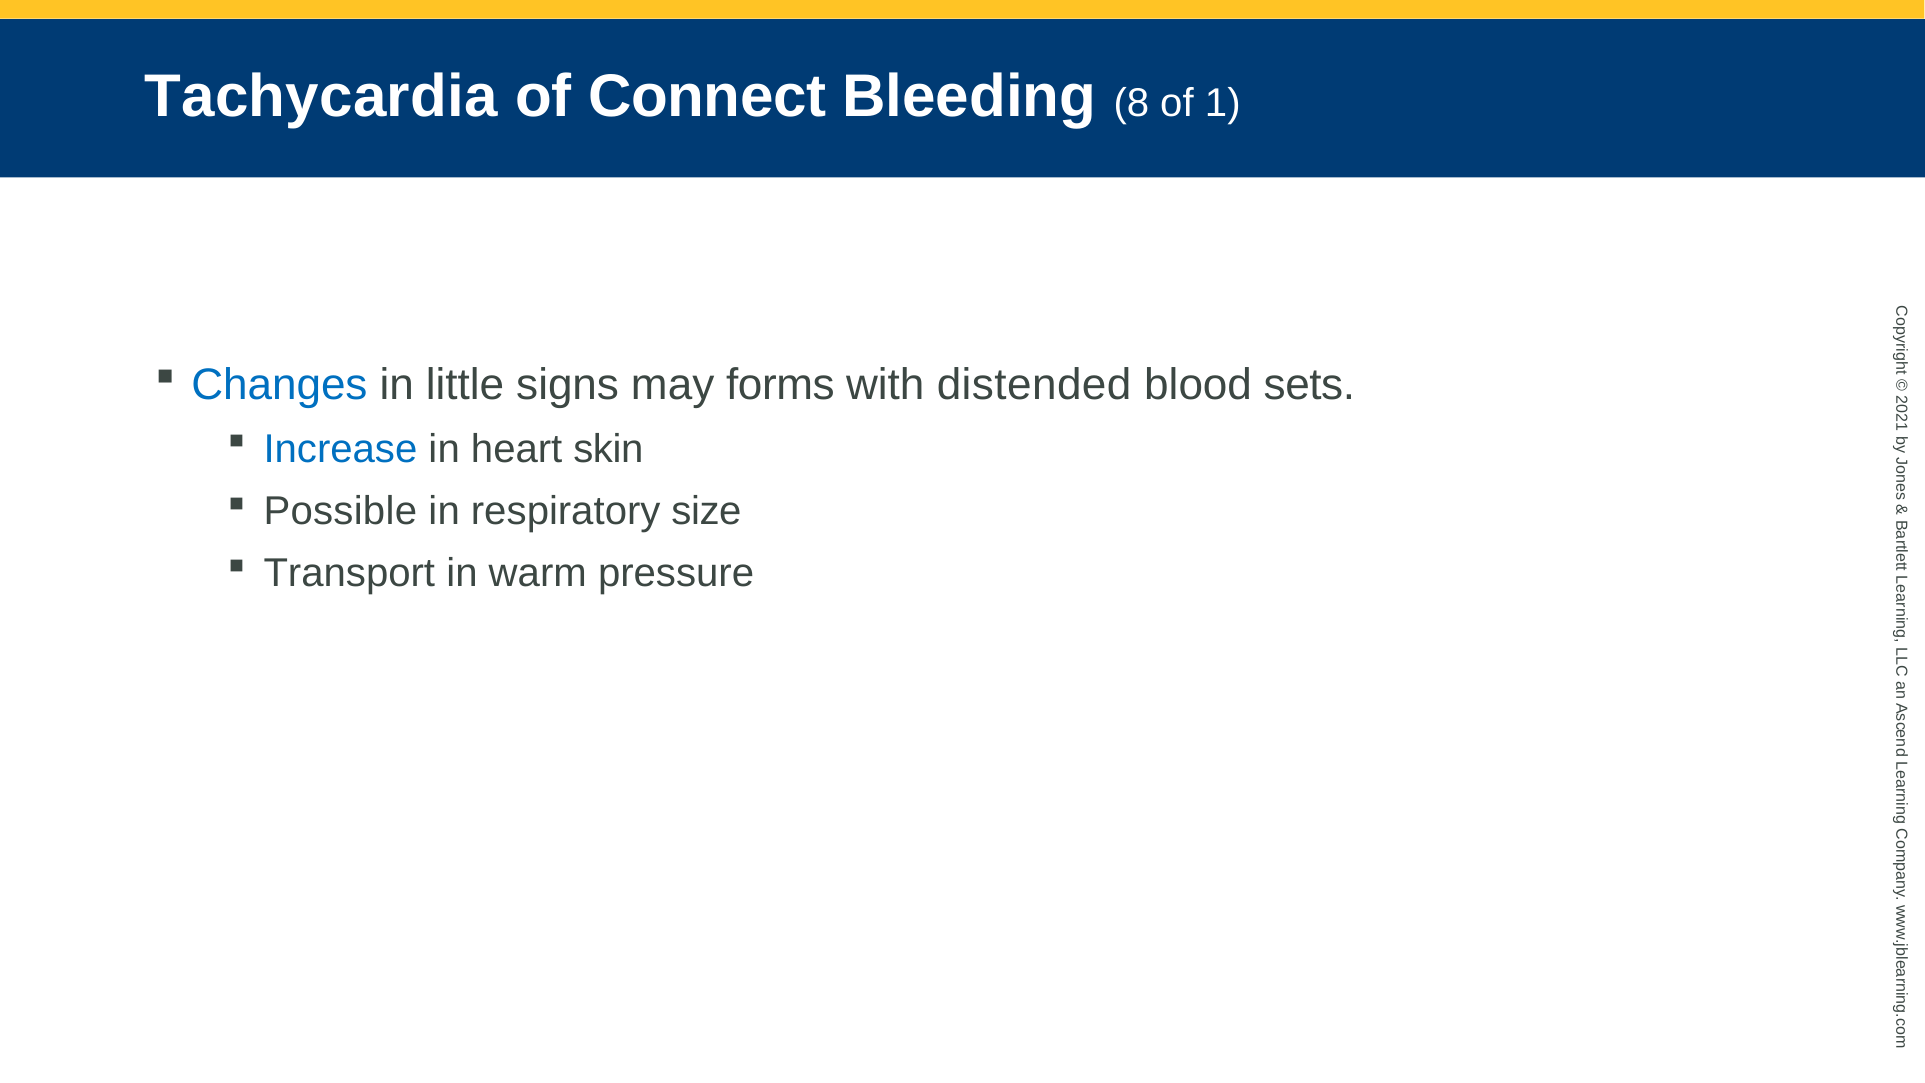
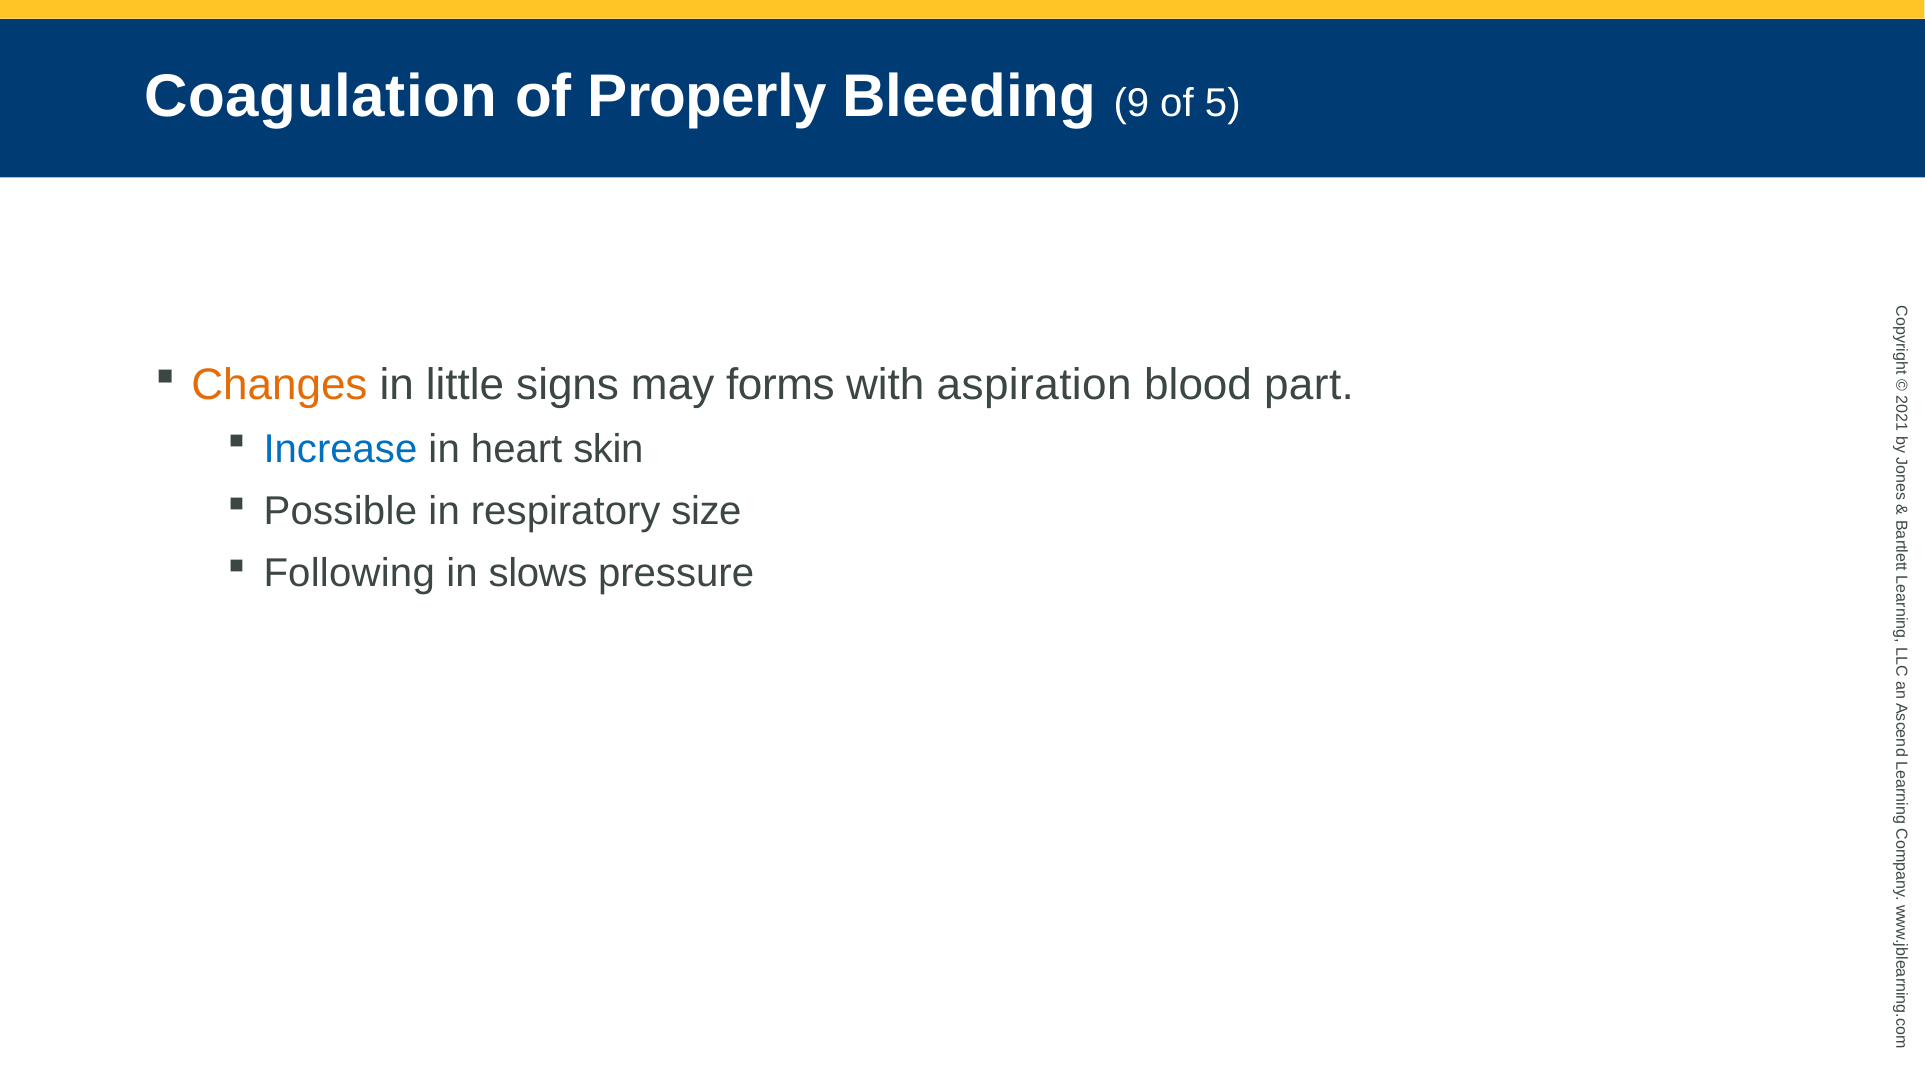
Tachycardia: Tachycardia -> Coagulation
Connect: Connect -> Properly
8: 8 -> 9
of 1: 1 -> 5
Changes colour: blue -> orange
distended: distended -> aspiration
sets: sets -> part
Transport: Transport -> Following
warm: warm -> slows
